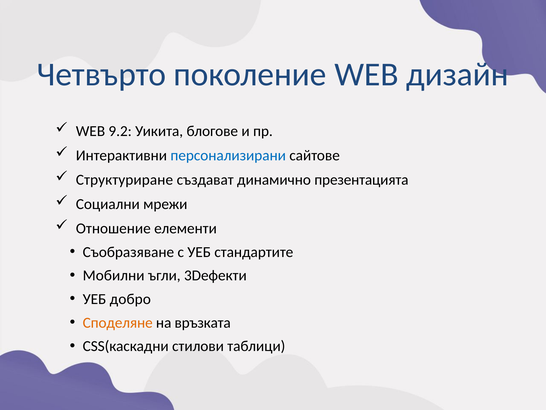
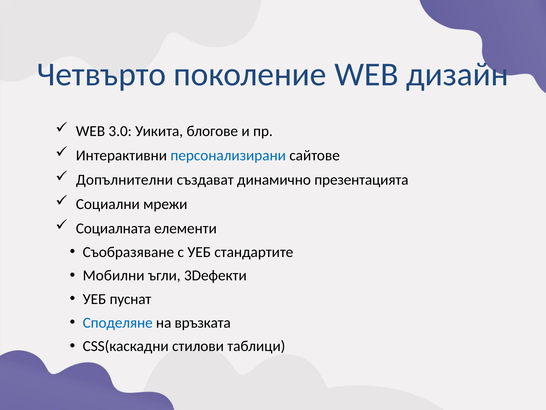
9.2: 9.2 -> 3.0
Структуриране: Структуриране -> Допълнителни
Отношение: Отношение -> Социалната
добро: добро -> пуснат
Споделяне colour: orange -> blue
